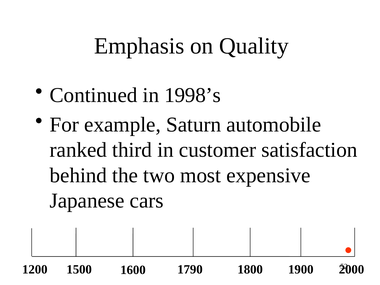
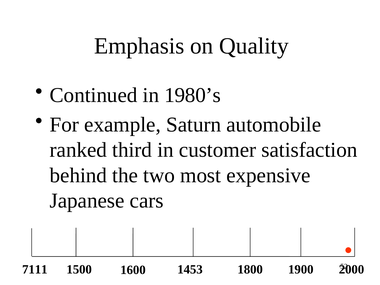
1998’s: 1998’s -> 1980’s
1200: 1200 -> 7111
1790: 1790 -> 1453
